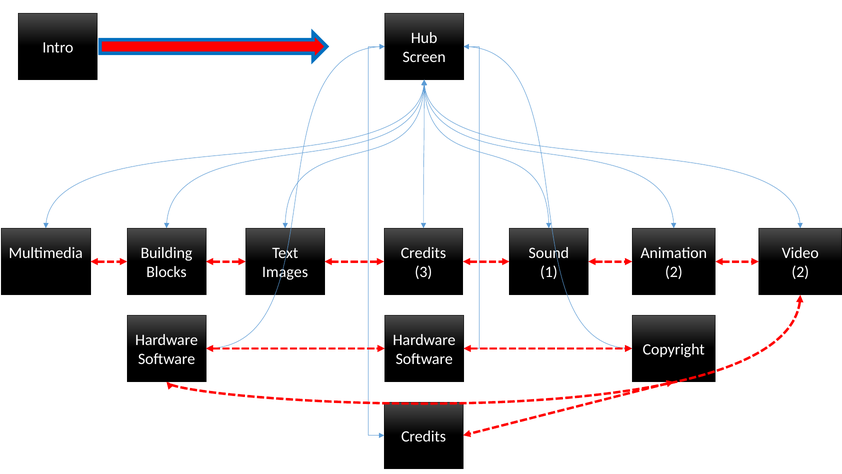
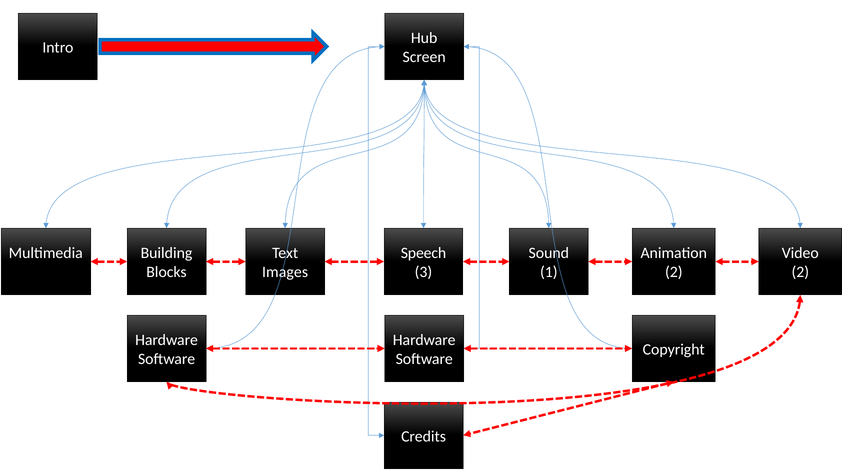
Credits at (423, 253): Credits -> Speech
